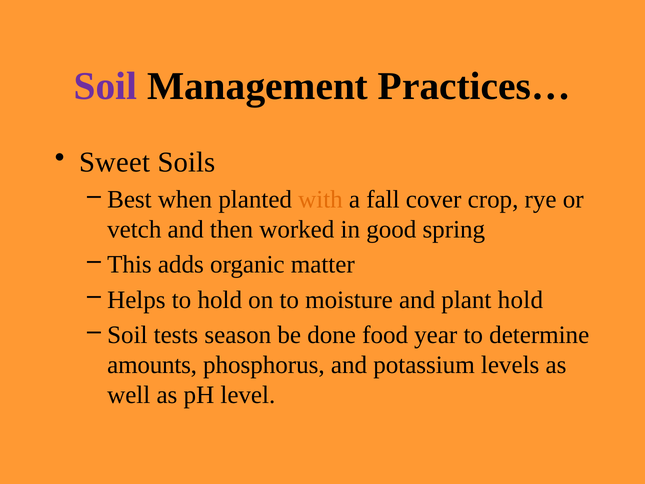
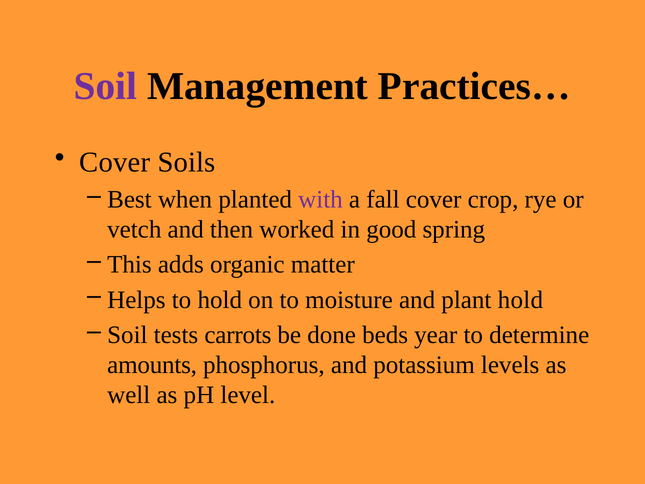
Sweet at (115, 162): Sweet -> Cover
with colour: orange -> purple
season: season -> carrots
food: food -> beds
